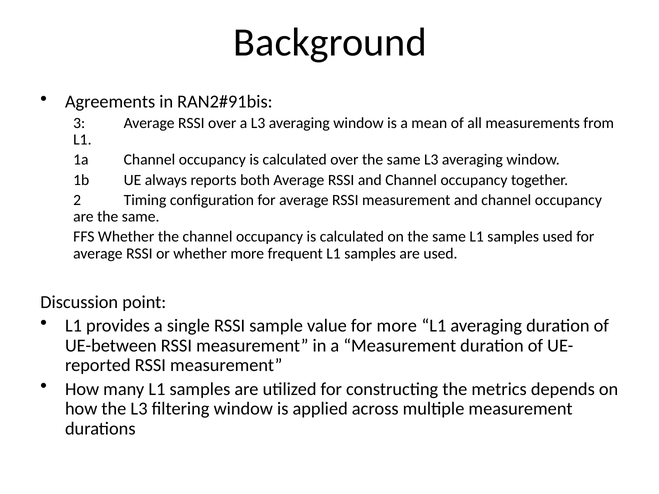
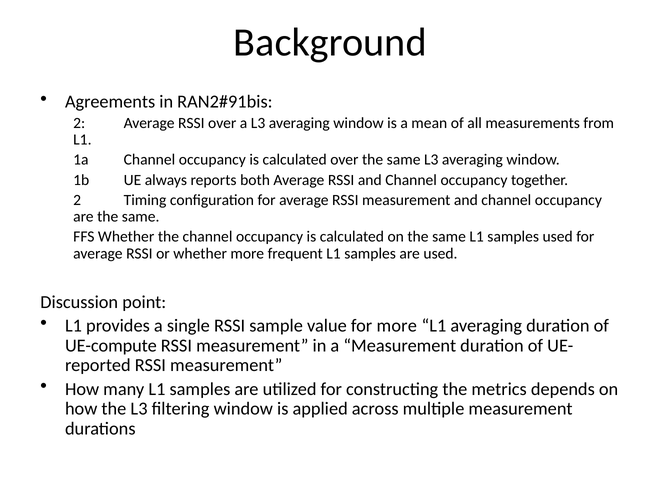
3 at (79, 123): 3 -> 2
UE-between: UE-between -> UE-compute
